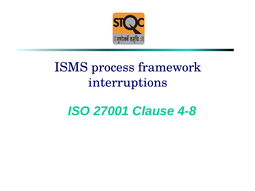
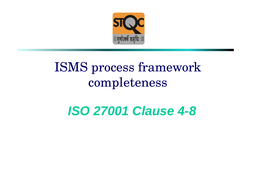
interruptions: interruptions -> completeness
